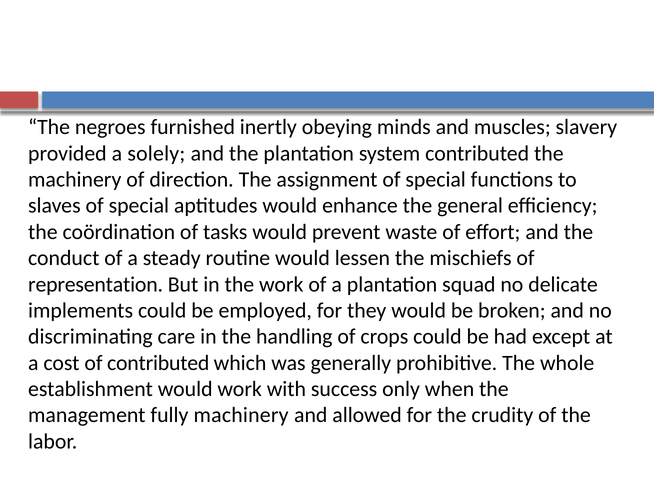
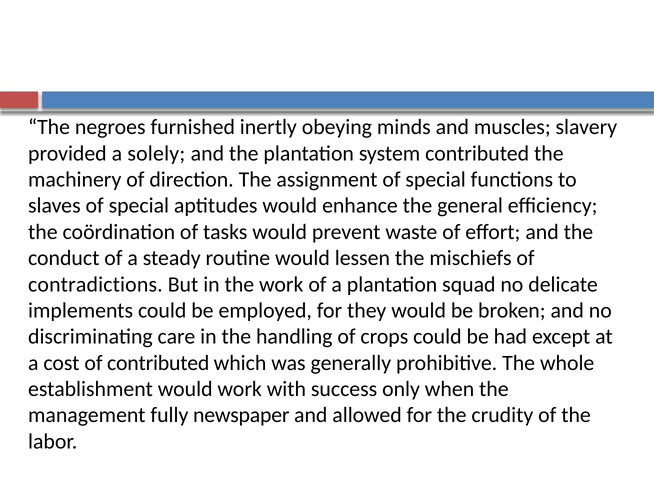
representation: representation -> contradictions
fully machinery: machinery -> newspaper
